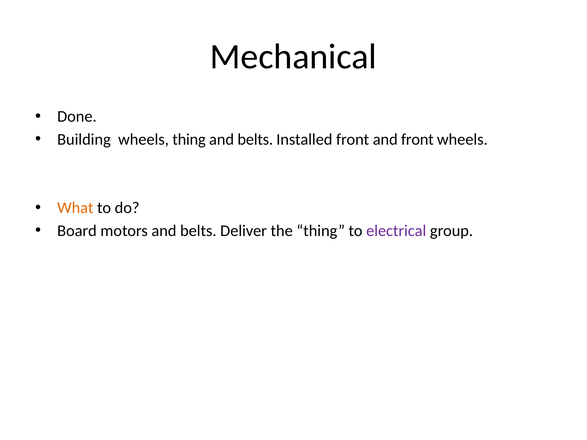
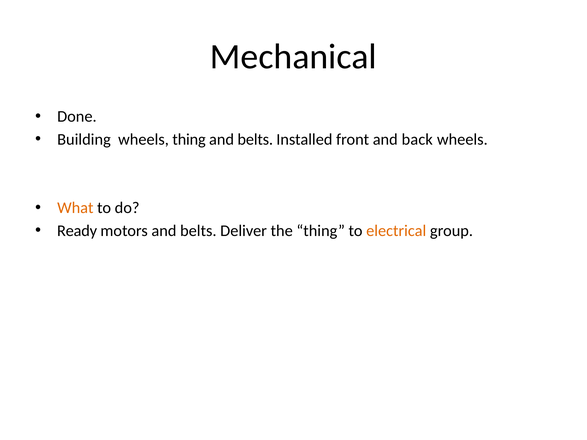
and front: front -> back
Board: Board -> Ready
electrical colour: purple -> orange
